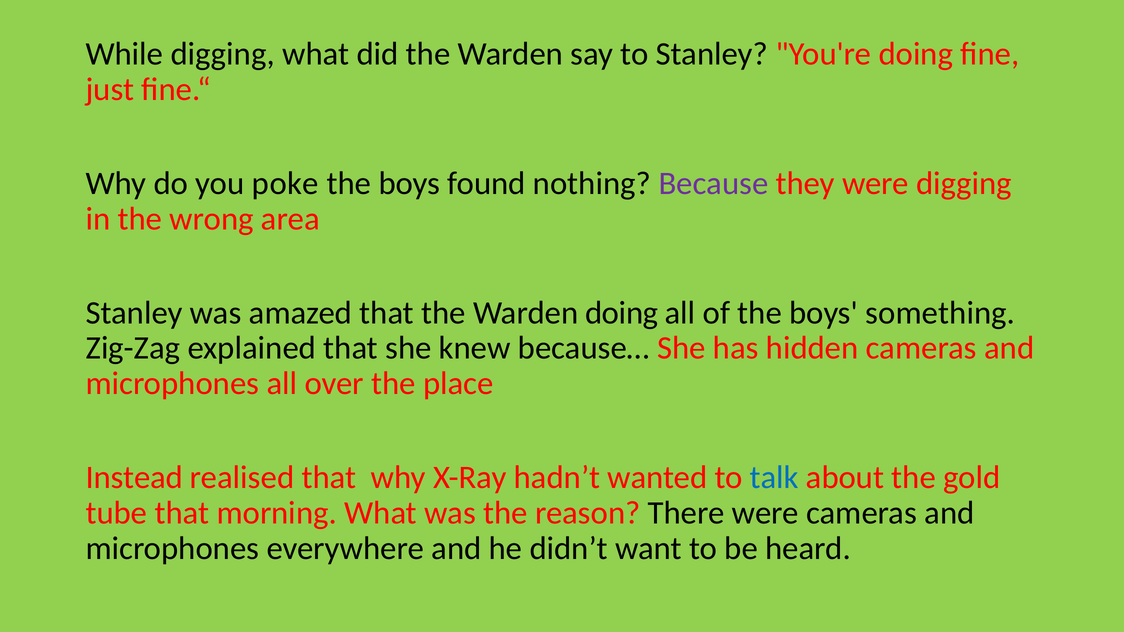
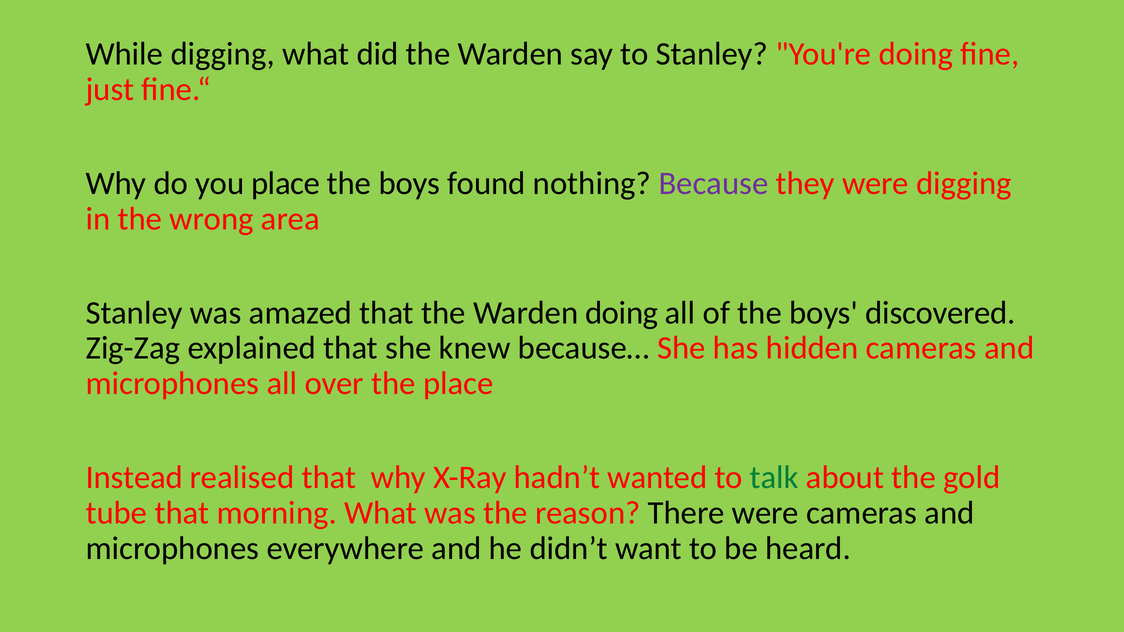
you poke: poke -> place
something: something -> discovered
talk colour: blue -> green
